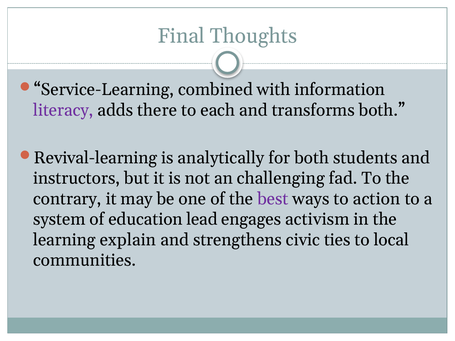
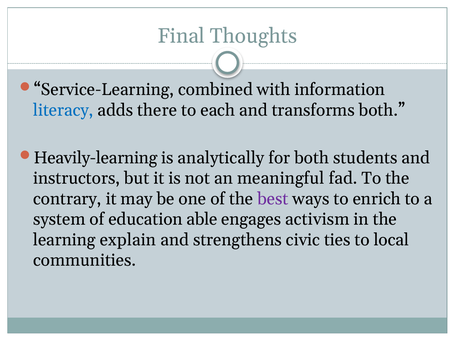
literacy colour: purple -> blue
Revival-learning: Revival-learning -> Heavily-learning
challenging: challenging -> meaningful
action: action -> enrich
lead: lead -> able
